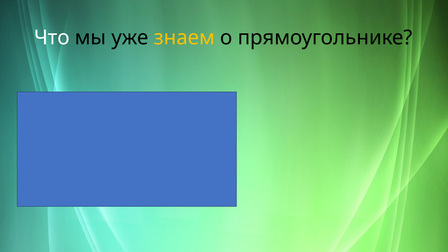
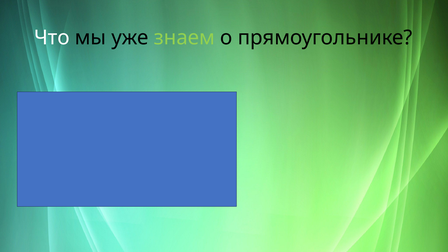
знаем colour: yellow -> light green
